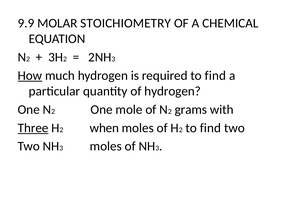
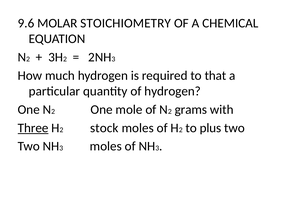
9.9: 9.9 -> 9.6
How underline: present -> none
required to find: find -> that
when: when -> stock
find at (210, 128): find -> plus
